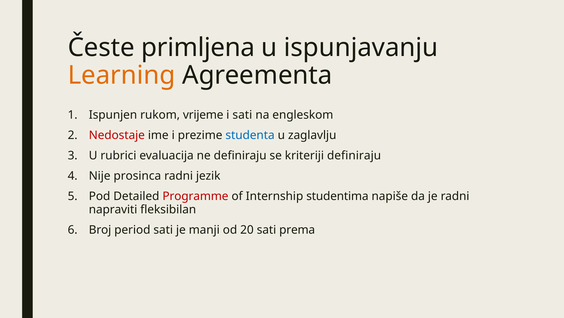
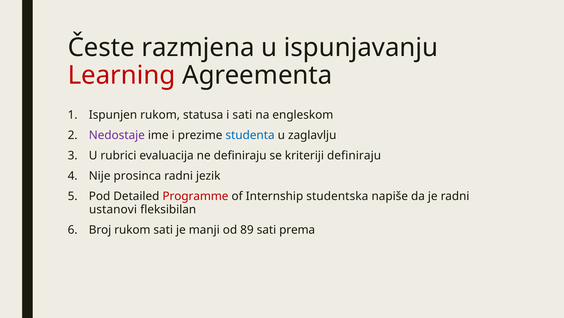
primljena: primljena -> razmjena
Learning colour: orange -> red
vrijeme: vrijeme -> statusa
Nedostaje colour: red -> purple
studentima: studentima -> studentska
napraviti: napraviti -> ustanovi
Broj period: period -> rukom
20: 20 -> 89
